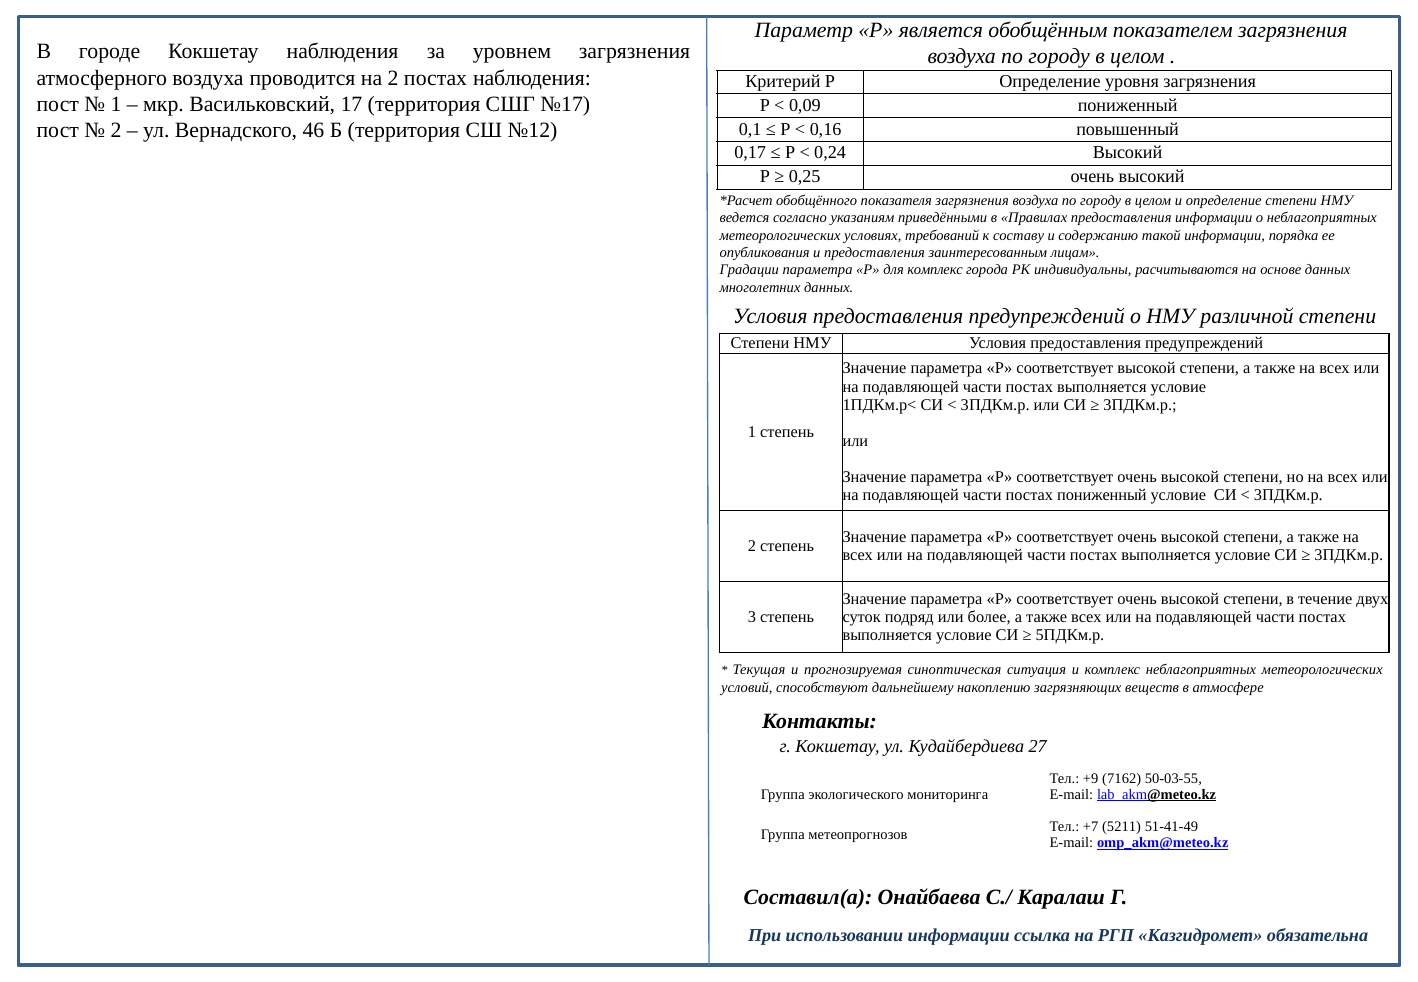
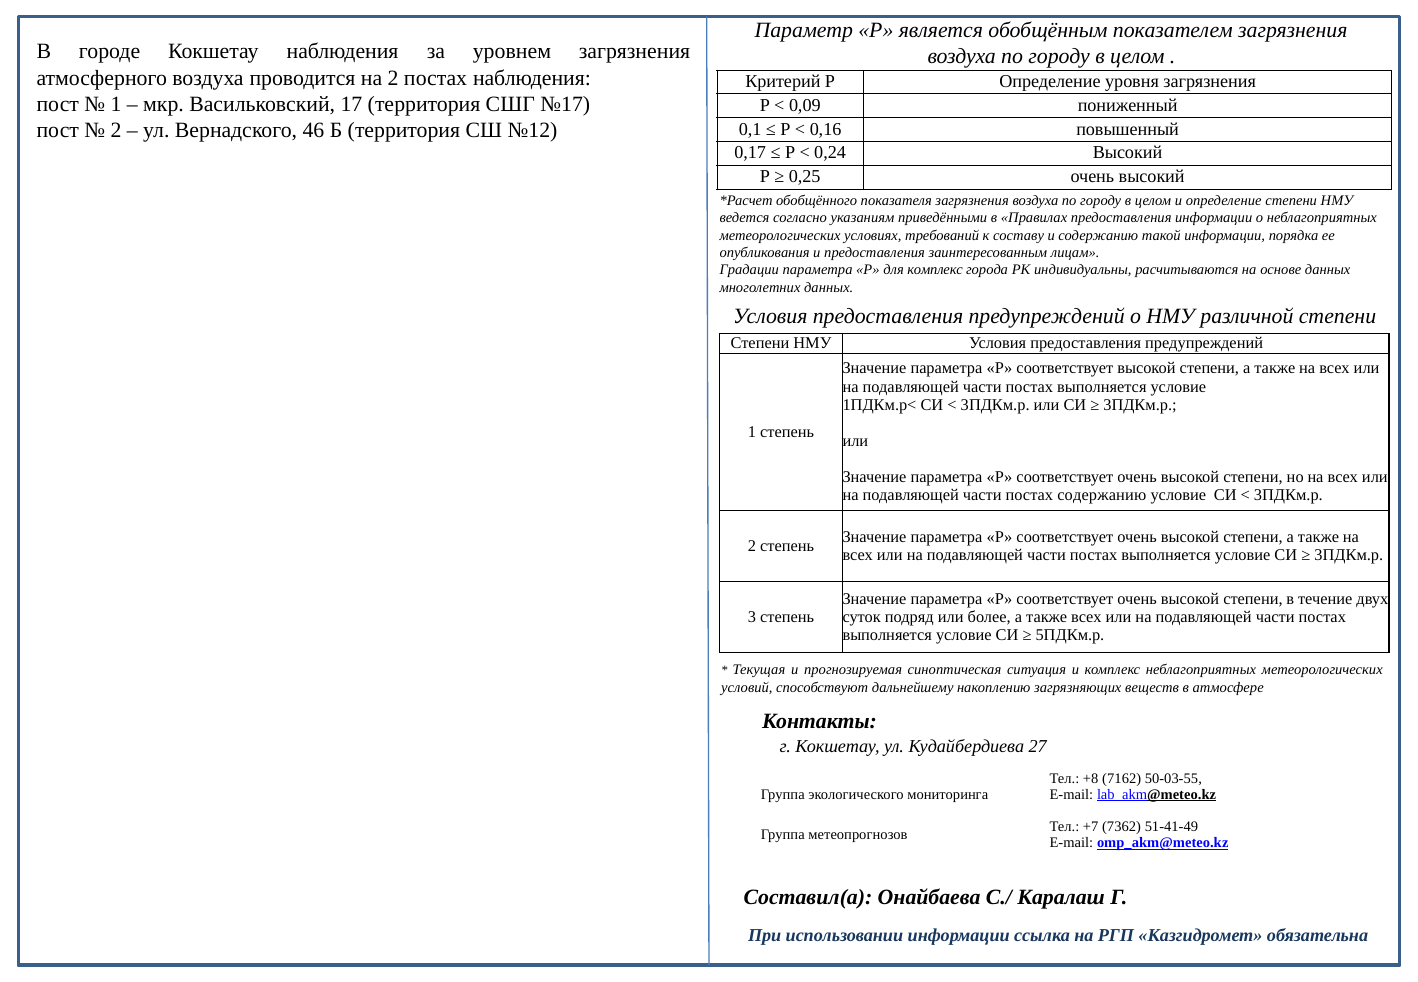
постах пониженный: пониженный -> содержанию
+9: +9 -> +8
5211: 5211 -> 7362
